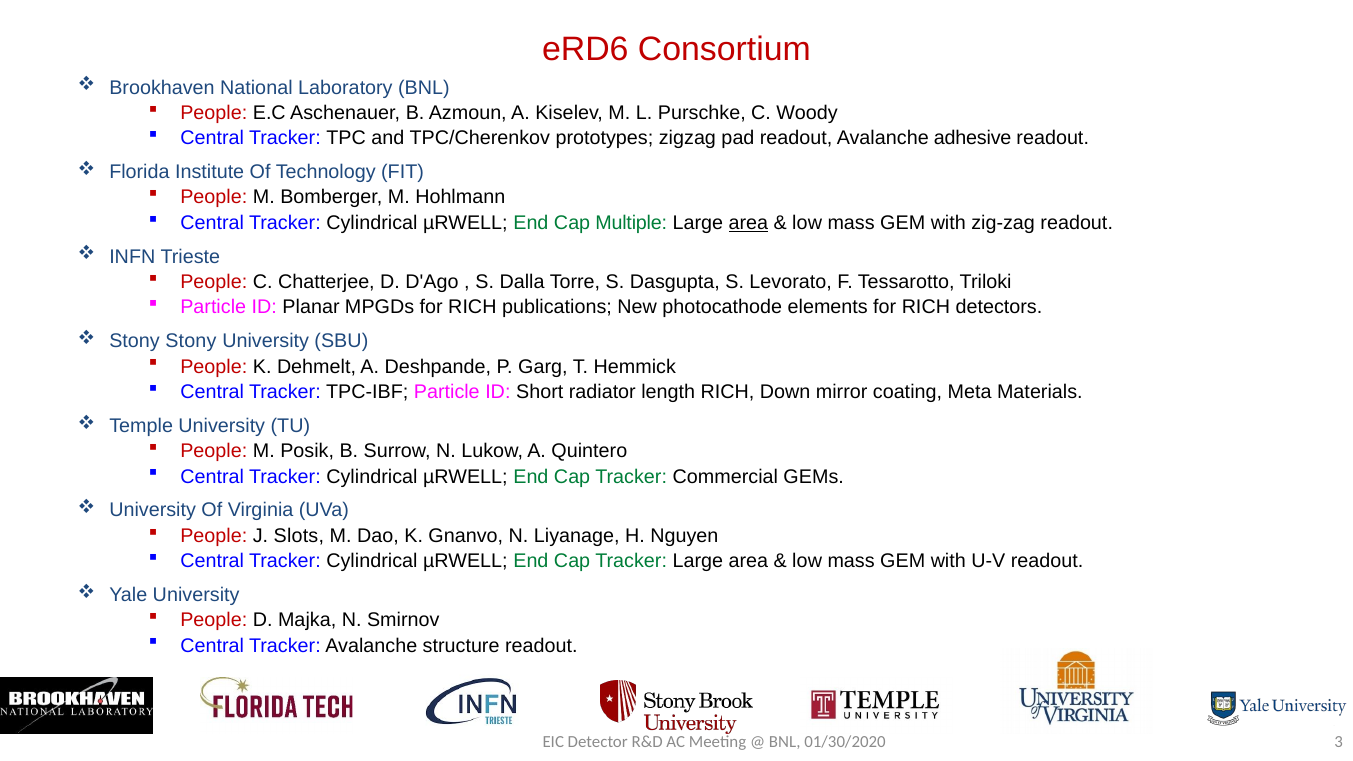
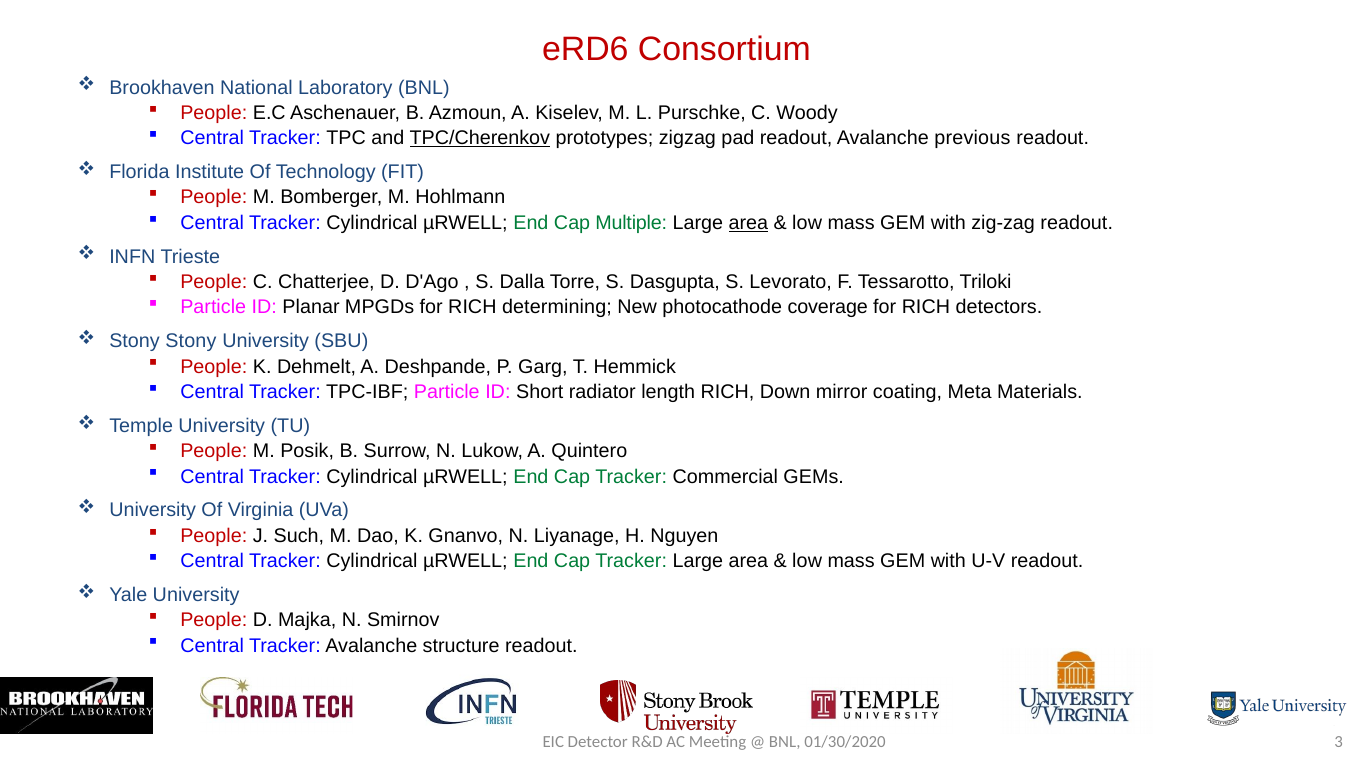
TPC/Cherenkov underline: none -> present
adhesive: adhesive -> previous
publications: publications -> determining
elements: elements -> coverage
Slots: Slots -> Such
